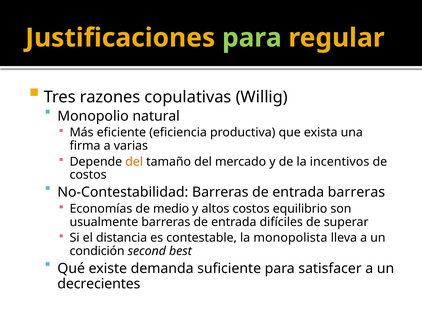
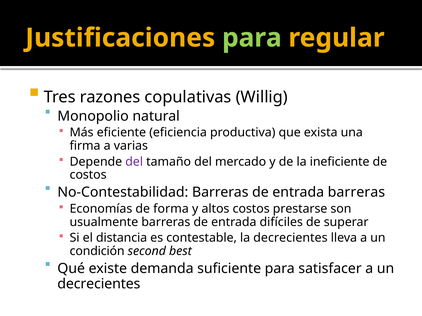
del at (134, 162) colour: orange -> purple
incentivos: incentivos -> ineficiente
medio: medio -> forma
equilibrio: equilibrio -> prestarse
la monopolista: monopolista -> decrecientes
